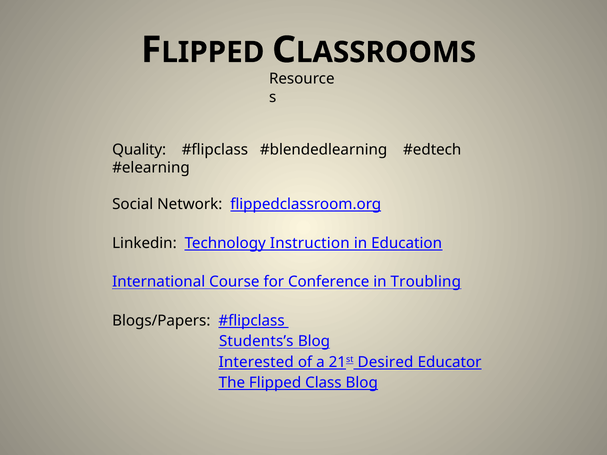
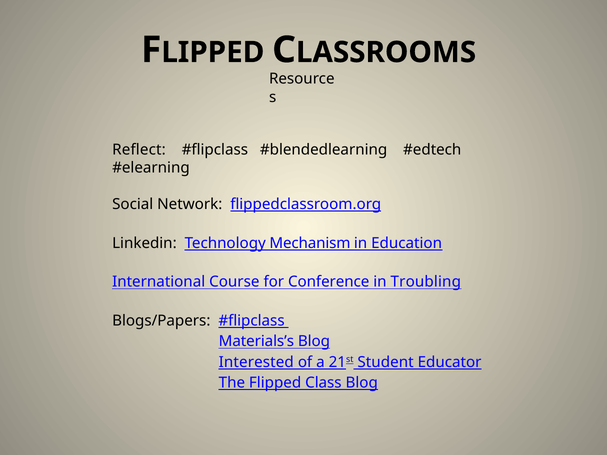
Quality: Quality -> Reflect
Instruction: Instruction -> Mechanism
Students’s: Students’s -> Materials’s
Desired: Desired -> Student
